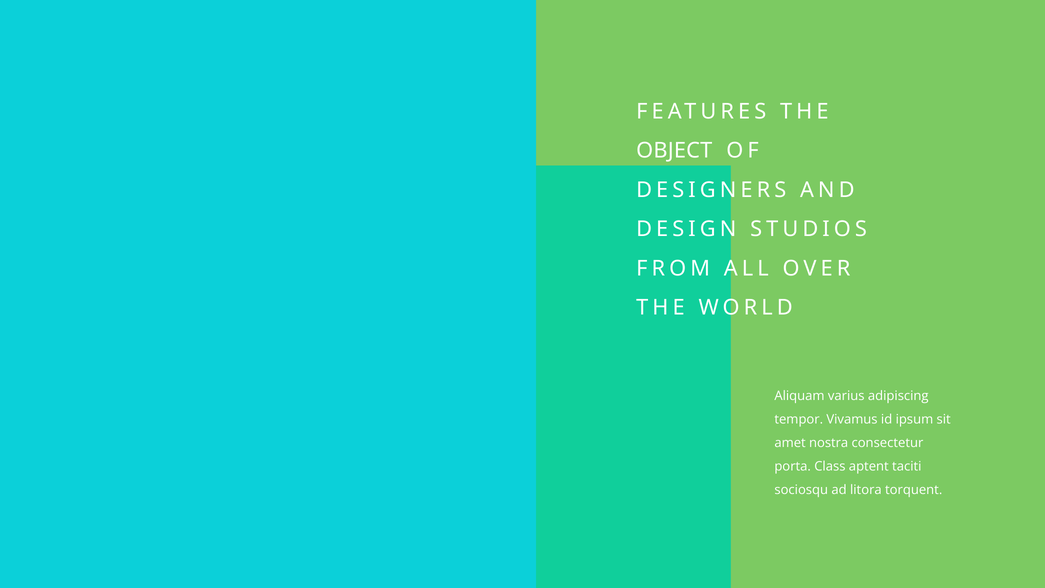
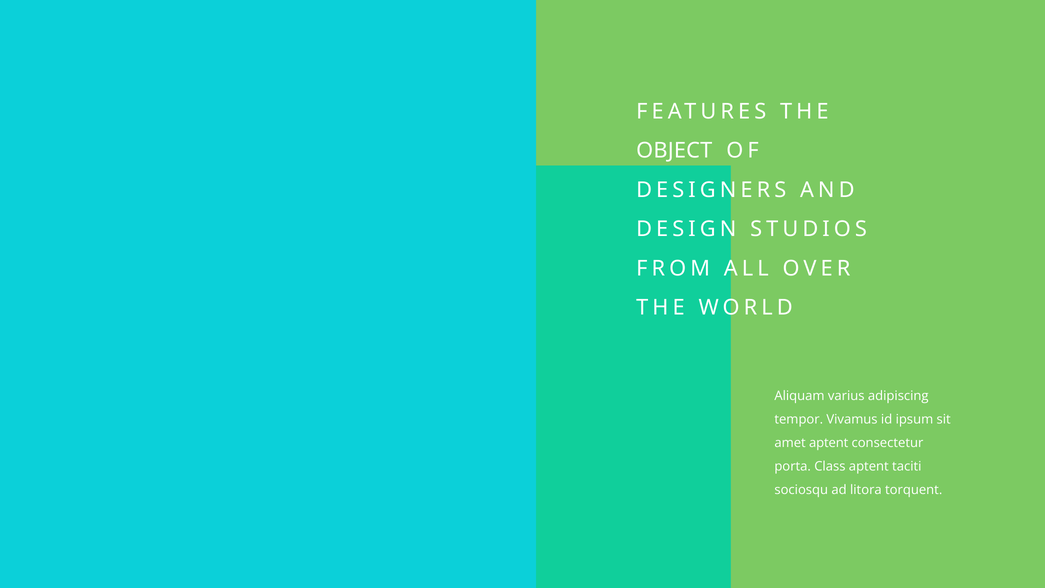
amet nostra: nostra -> aptent
